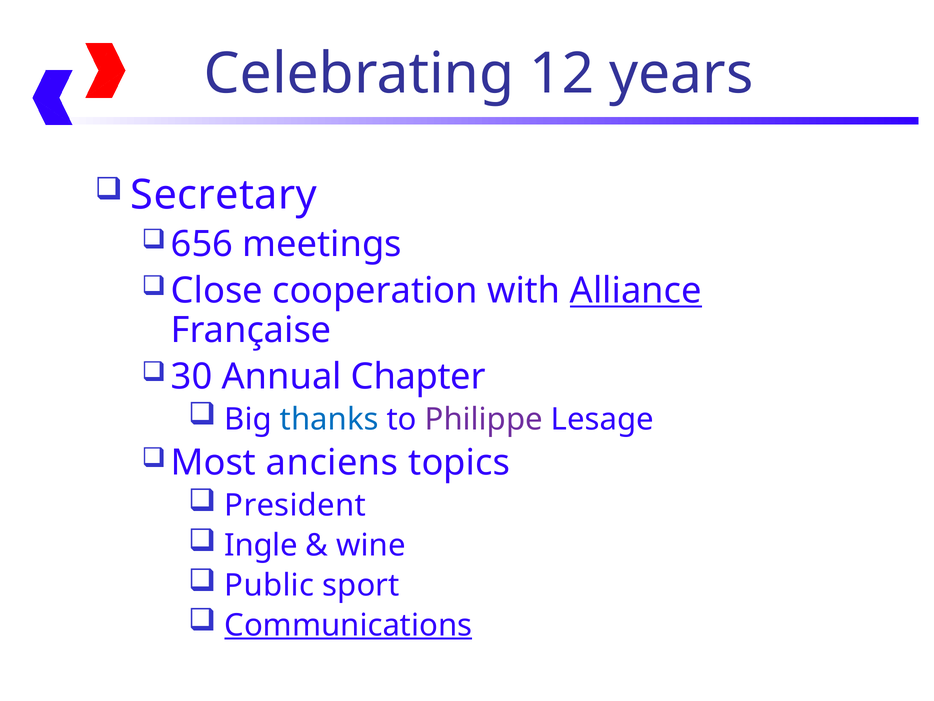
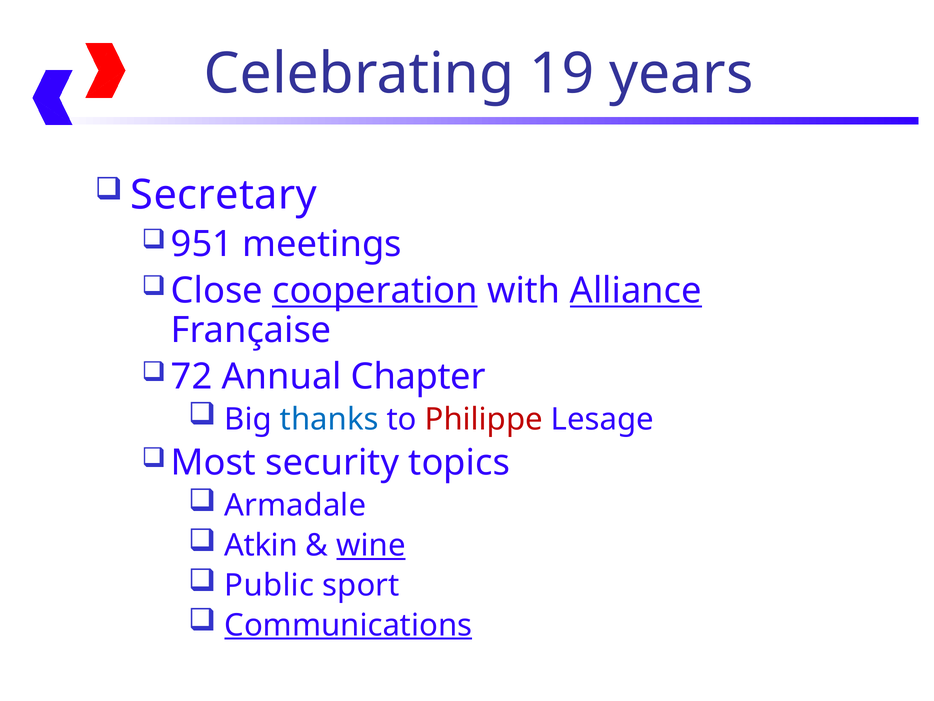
12: 12 -> 19
656: 656 -> 951
cooperation underline: none -> present
30: 30 -> 72
Philippe colour: purple -> red
anciens: anciens -> security
President: President -> Armadale
Ingle: Ingle -> Atkin
wine underline: none -> present
